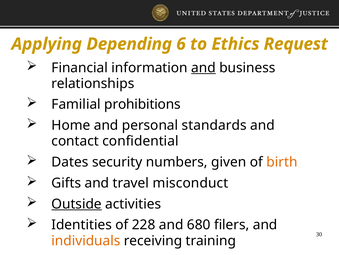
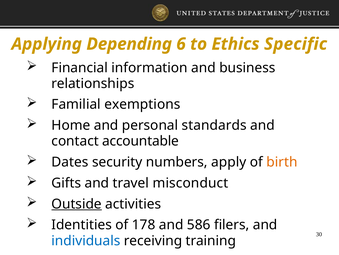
Request: Request -> Specific
and at (203, 68) underline: present -> none
prohibitions: prohibitions -> exemptions
confidential: confidential -> accountable
given: given -> apply
228: 228 -> 178
680: 680 -> 586
individuals colour: orange -> blue
